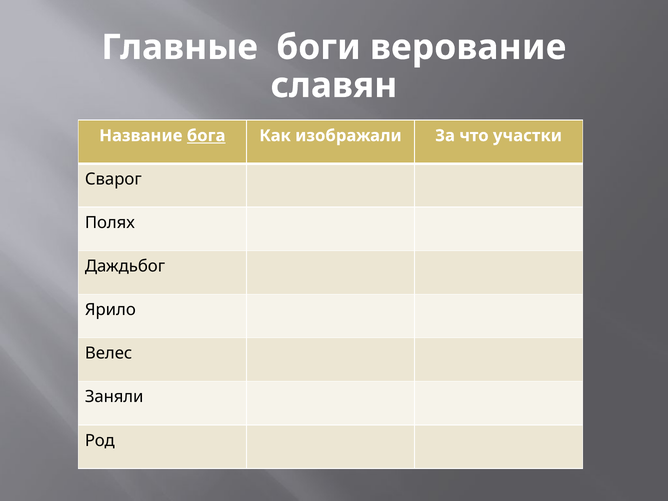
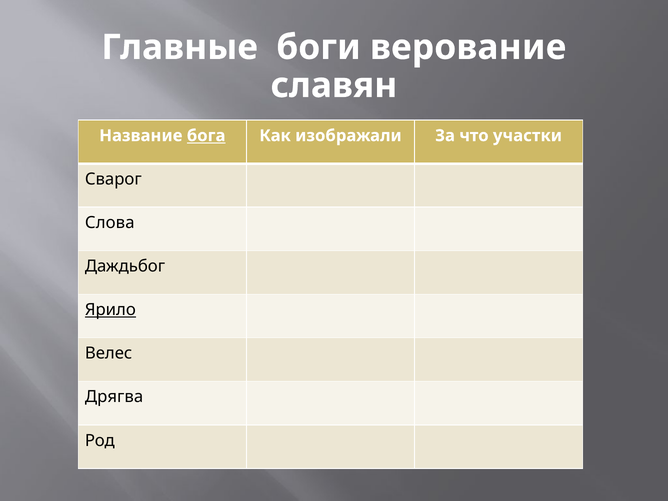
Полях: Полях -> Слова
Ярило underline: none -> present
Заняли: Заняли -> Дрягва
